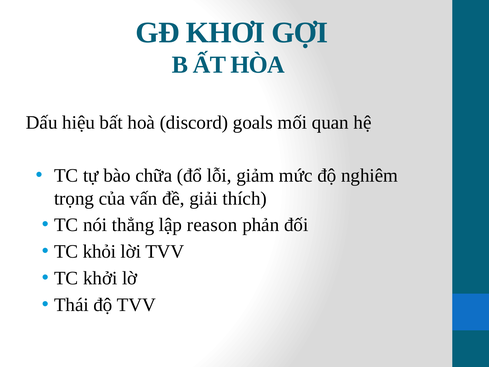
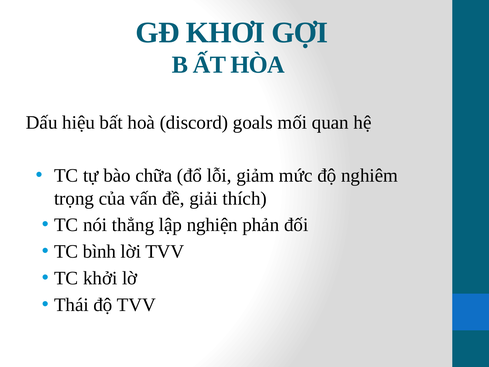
reason: reason -> nghiện
khỏi: khỏi -> bình
